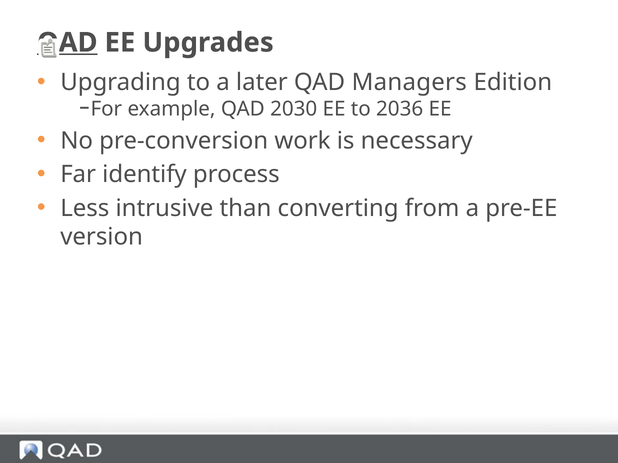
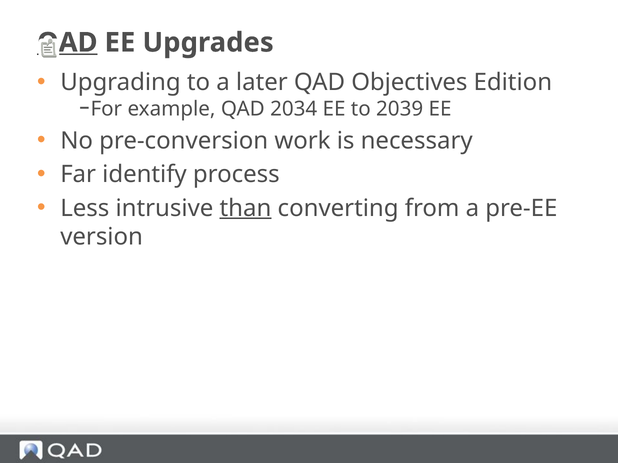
Managers: Managers -> Objectives
2030: 2030 -> 2034
2036: 2036 -> 2039
than underline: none -> present
